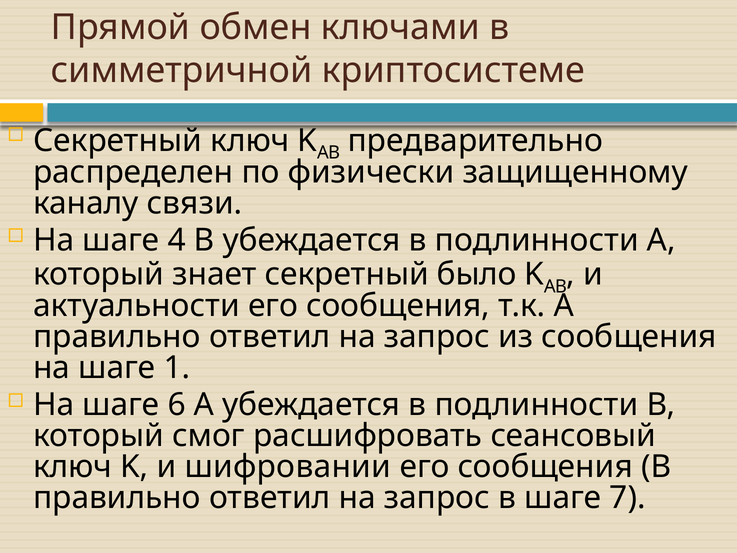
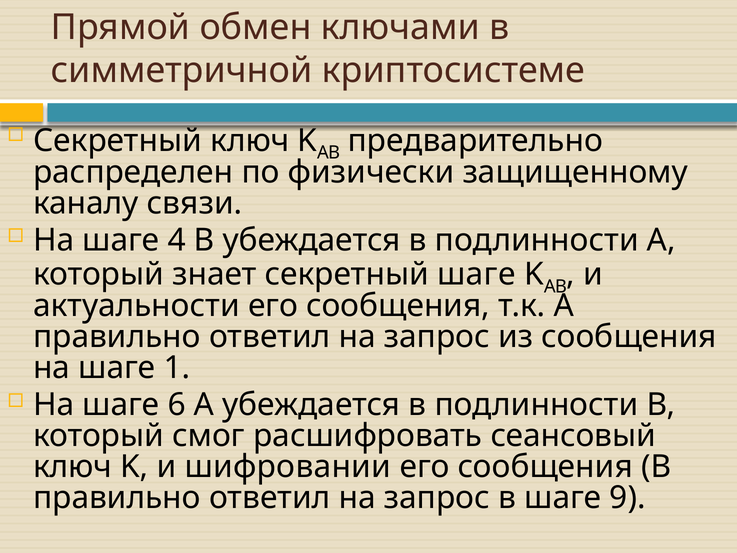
секретный было: было -> шаге
7: 7 -> 9
